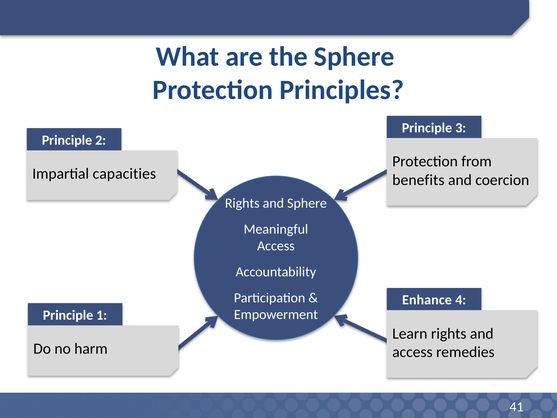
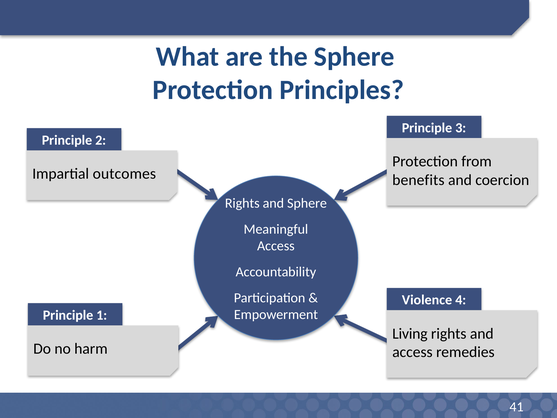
capacities: capacities -> outcomes
Enhance: Enhance -> Violence
Learn: Learn -> Living
